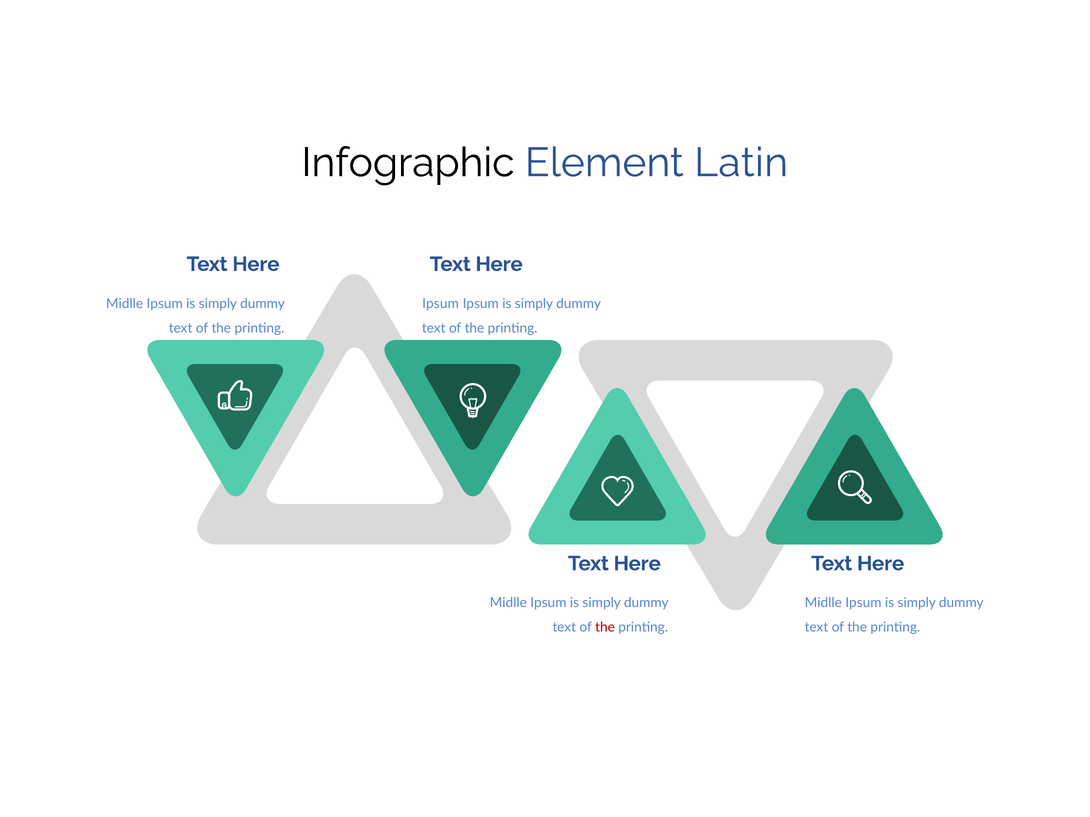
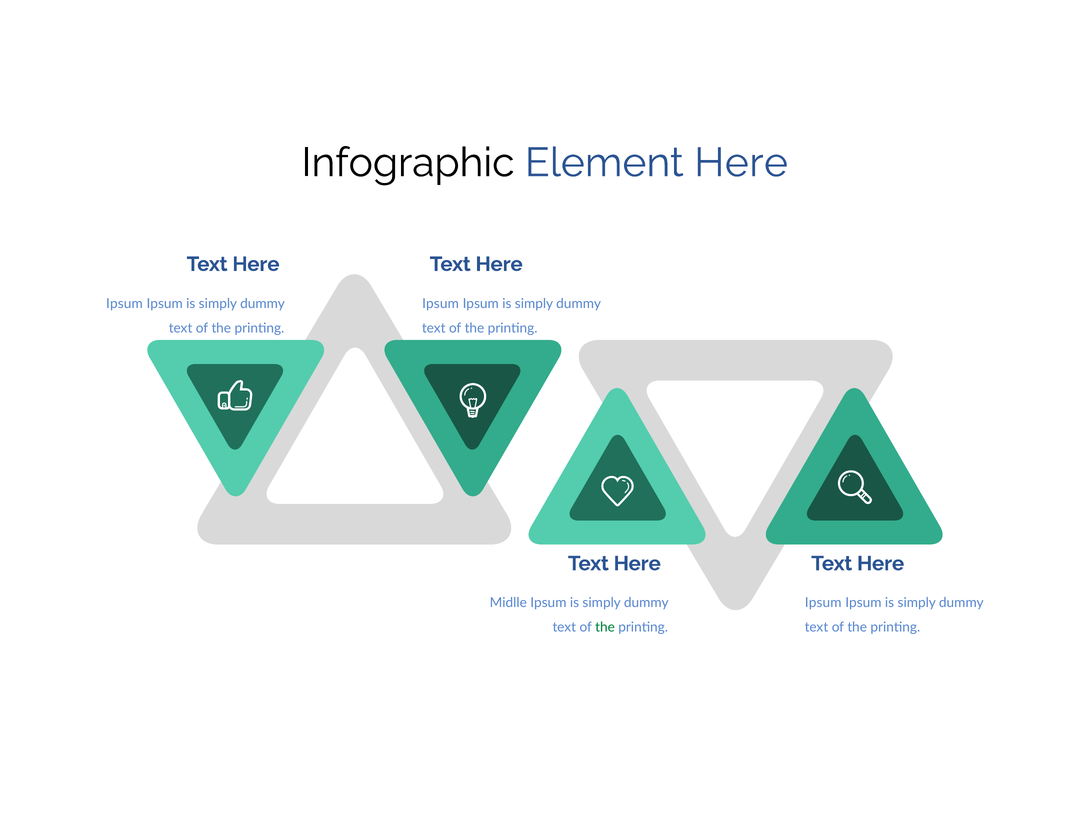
Element Latin: Latin -> Here
Midlle at (125, 304): Midlle -> Ipsum
Midlle at (823, 603): Midlle -> Ipsum
the at (605, 628) colour: red -> green
